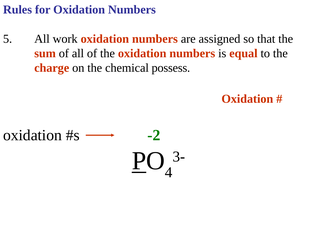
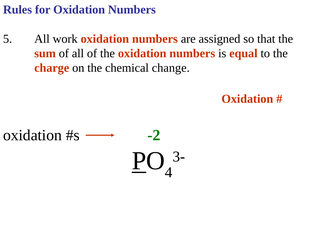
possess: possess -> change
